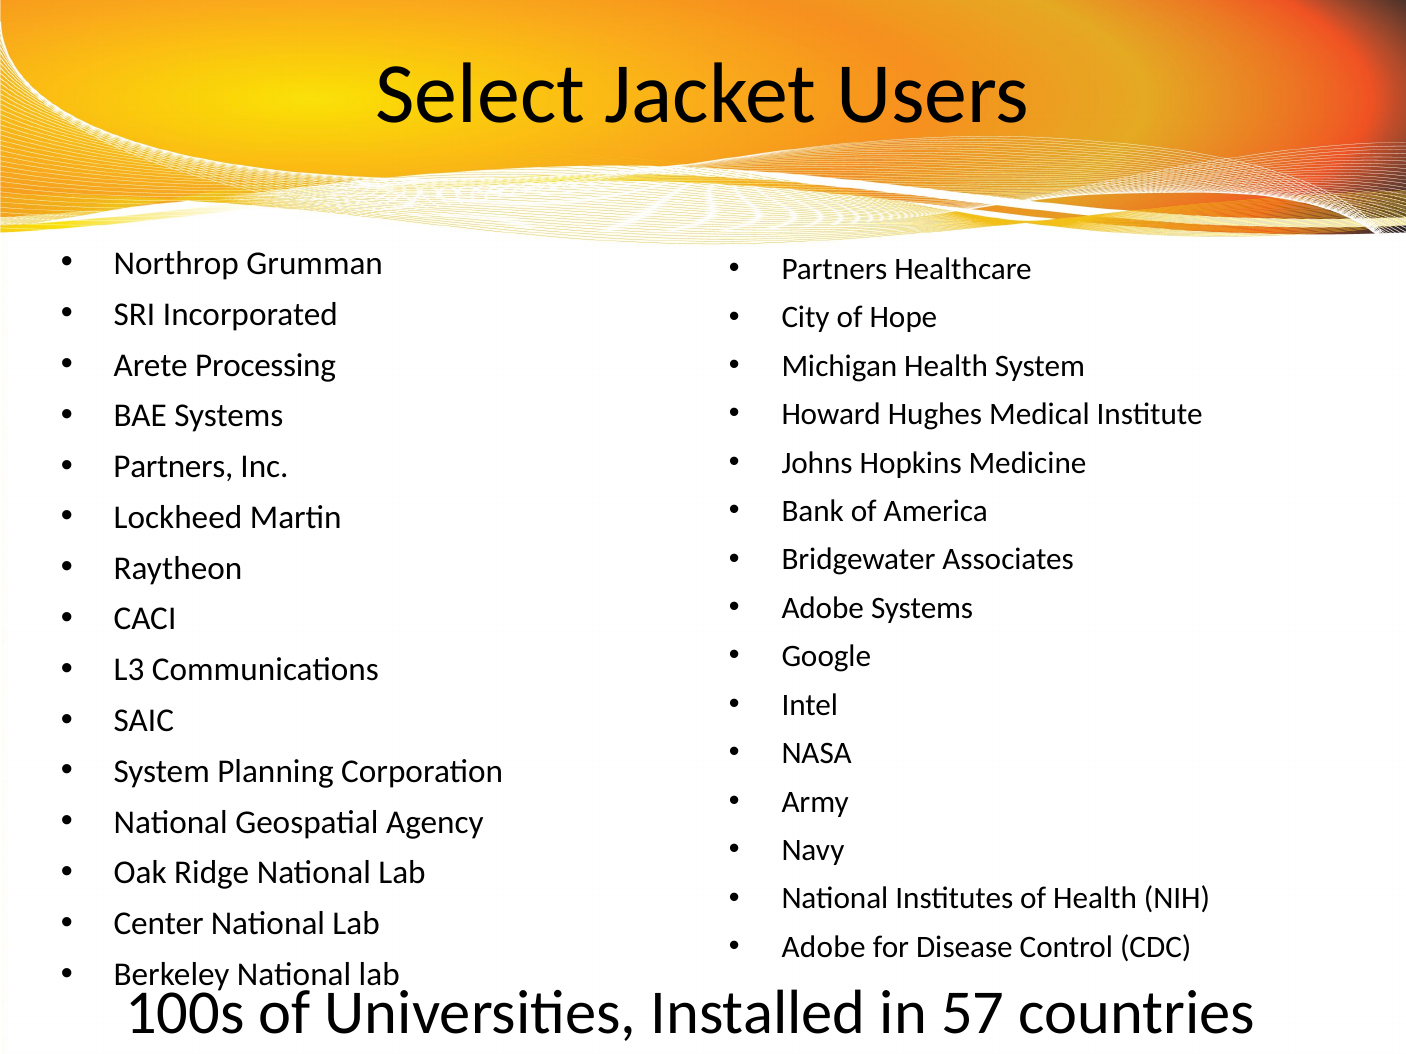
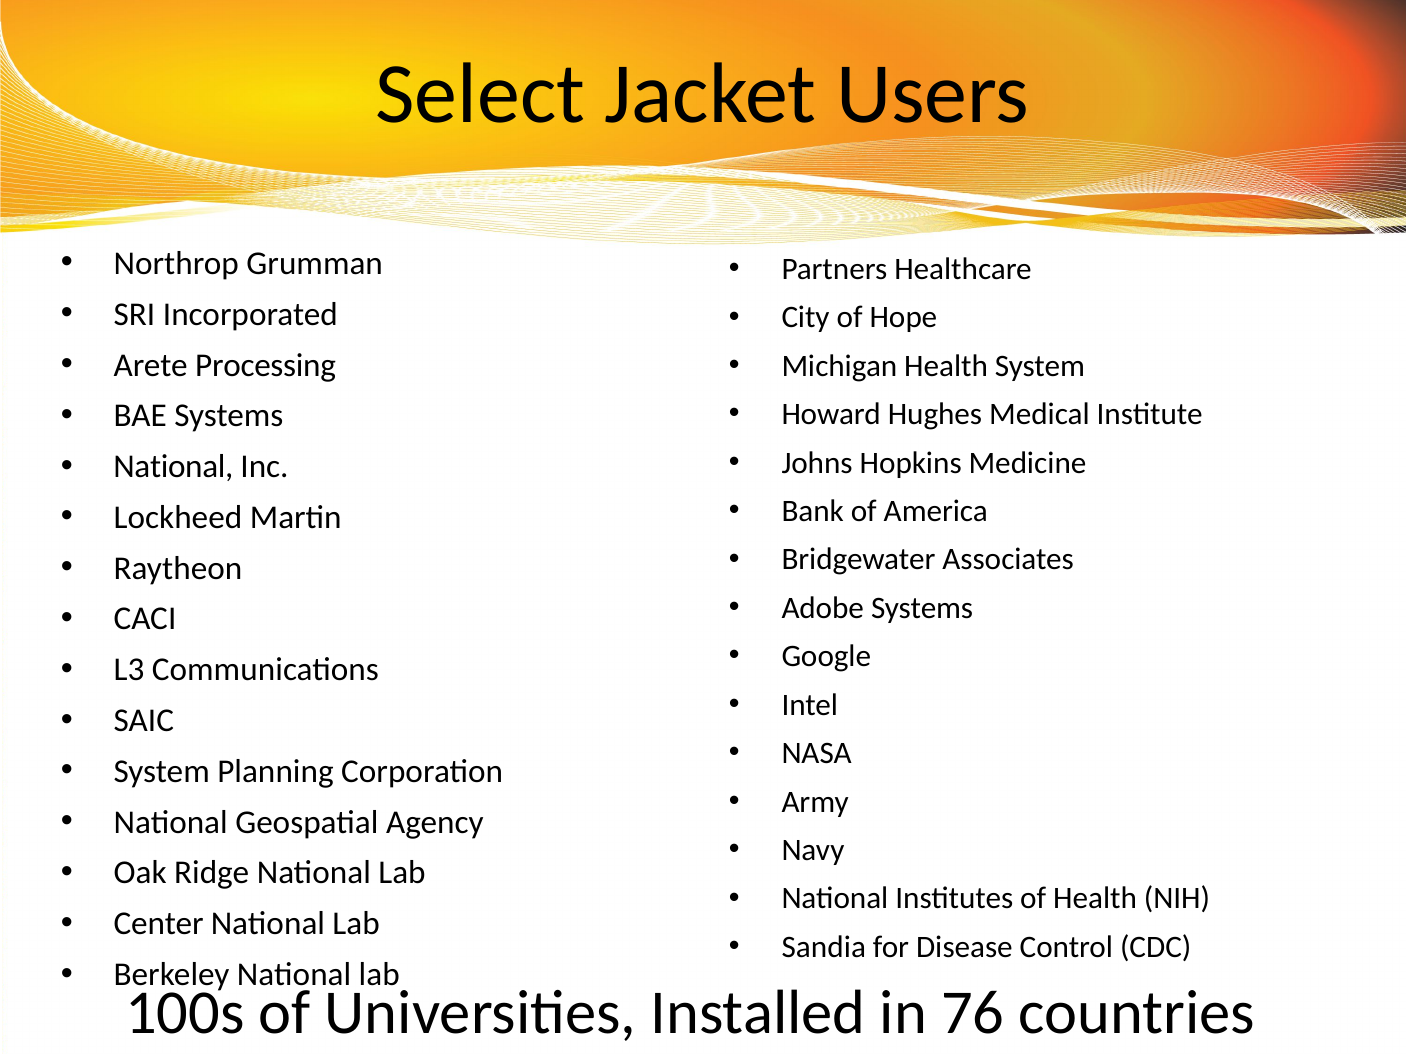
Partners at (173, 467): Partners -> National
Adobe at (824, 947): Adobe -> Sandia
57: 57 -> 76
